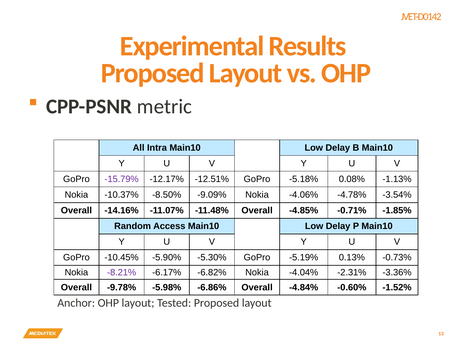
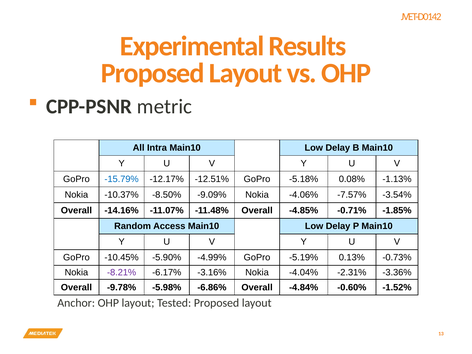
-15.79% colour: purple -> blue
-4.78%: -4.78% -> -7.57%
-5.30%: -5.30% -> -4.99%
-6.82%: -6.82% -> -3.16%
